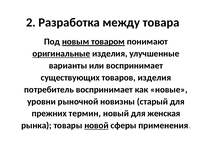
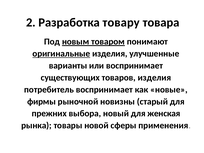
между: между -> товару
уровни: уровни -> фирмы
термин: термин -> выбора
новой underline: present -> none
